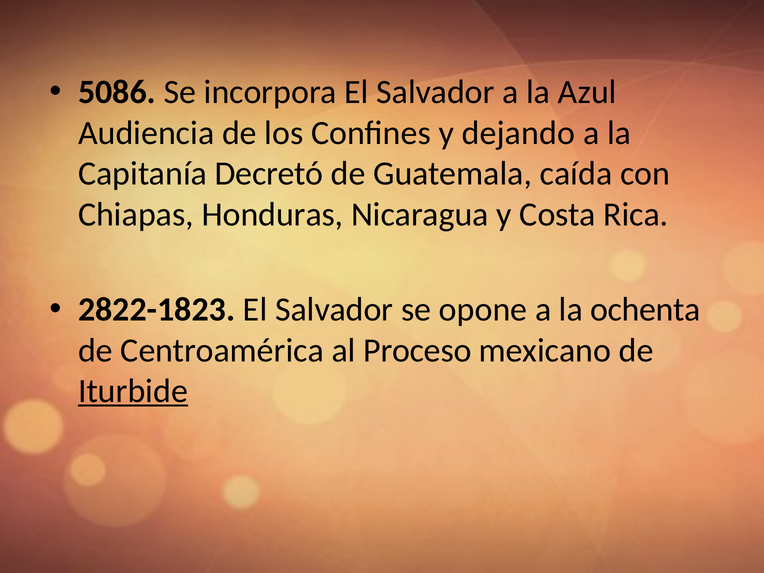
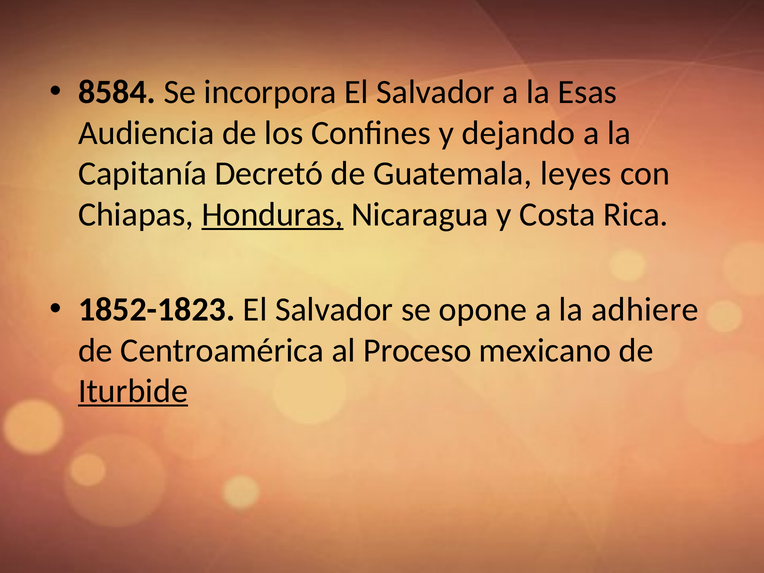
5086: 5086 -> 8584
Azul: Azul -> Esas
caída: caída -> leyes
Honduras underline: none -> present
2822-1823: 2822-1823 -> 1852-1823
ochenta: ochenta -> adhiere
